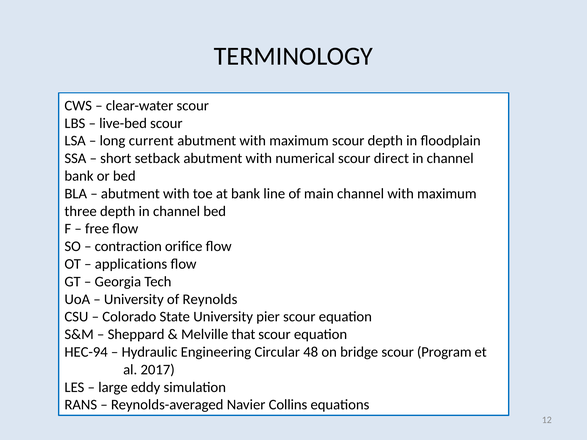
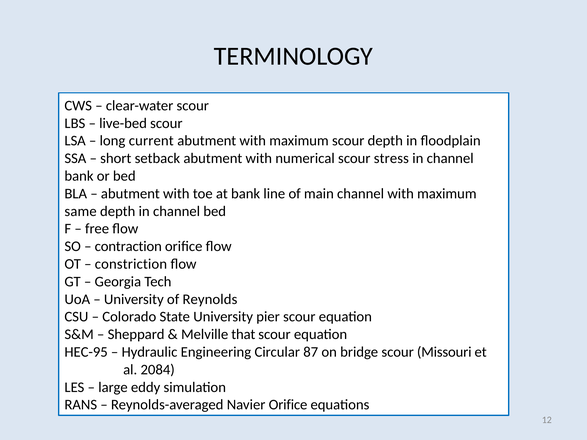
direct: direct -> stress
three: three -> same
applications: applications -> constriction
HEC-94: HEC-94 -> HEC-95
48: 48 -> 87
Program: Program -> Missouri
2017: 2017 -> 2084
Navier Collins: Collins -> Orifice
